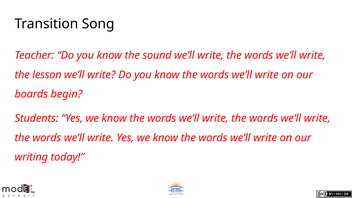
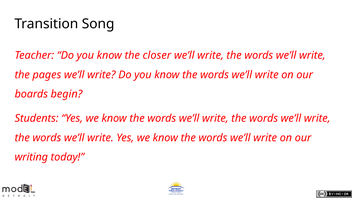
sound: sound -> closer
lesson: lesson -> pages
